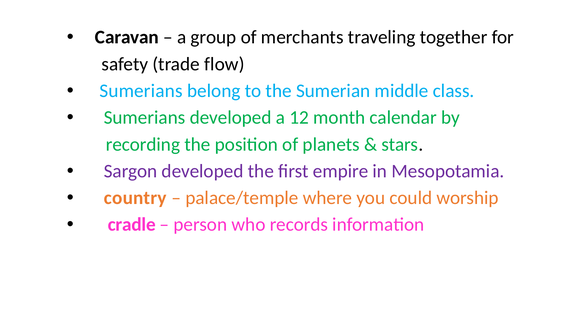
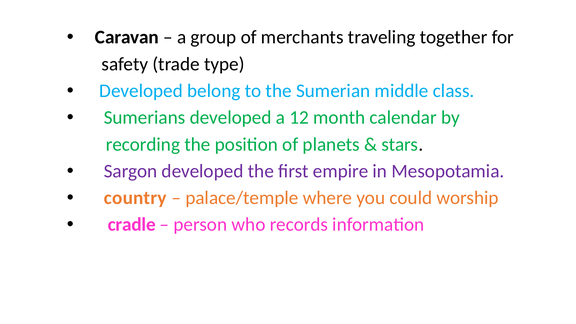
flow: flow -> type
Sumerians at (141, 91): Sumerians -> Developed
